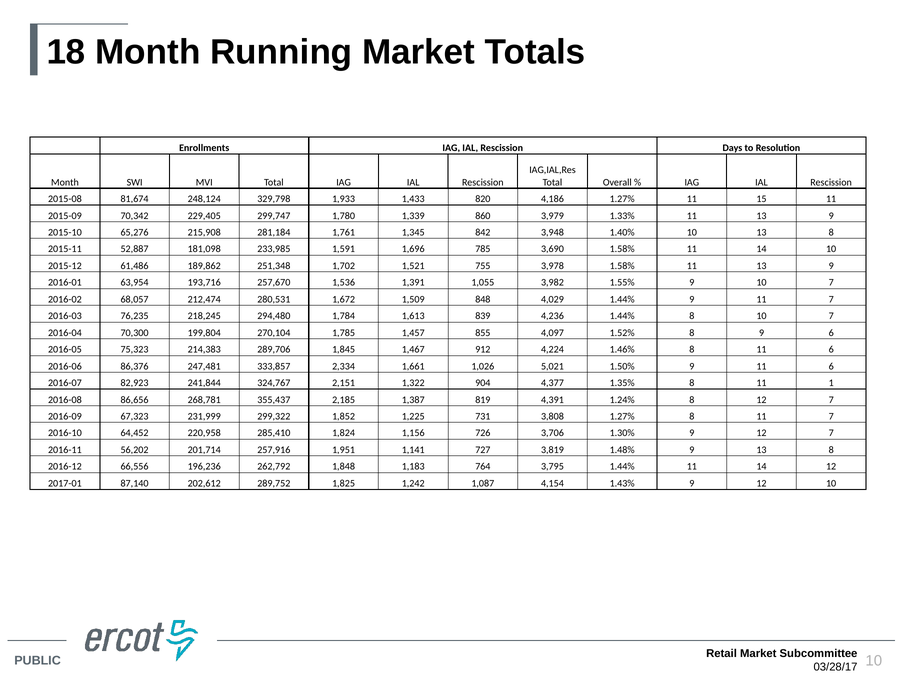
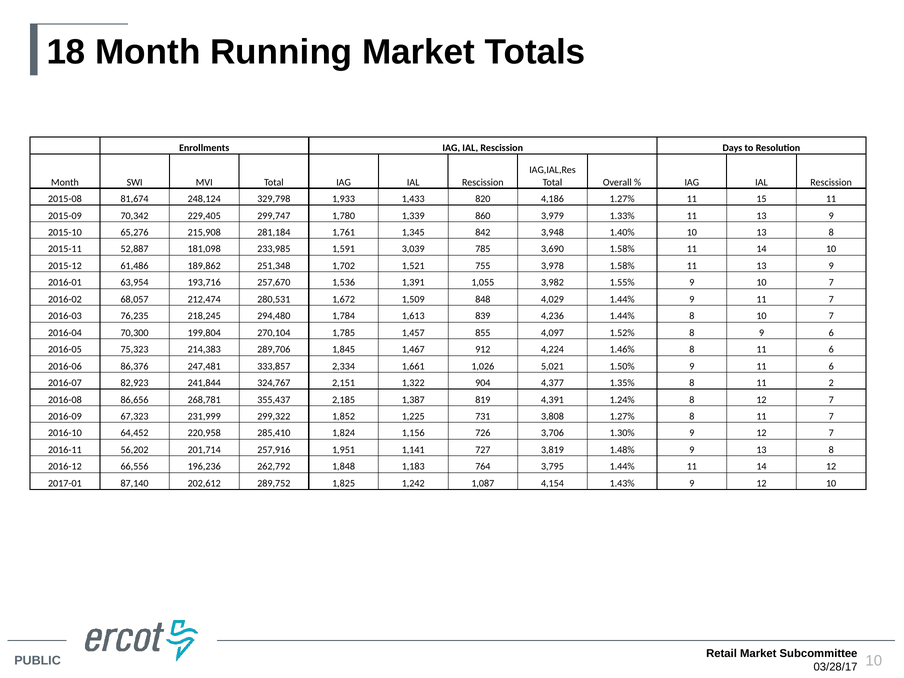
1,696: 1,696 -> 3,039
1: 1 -> 2
